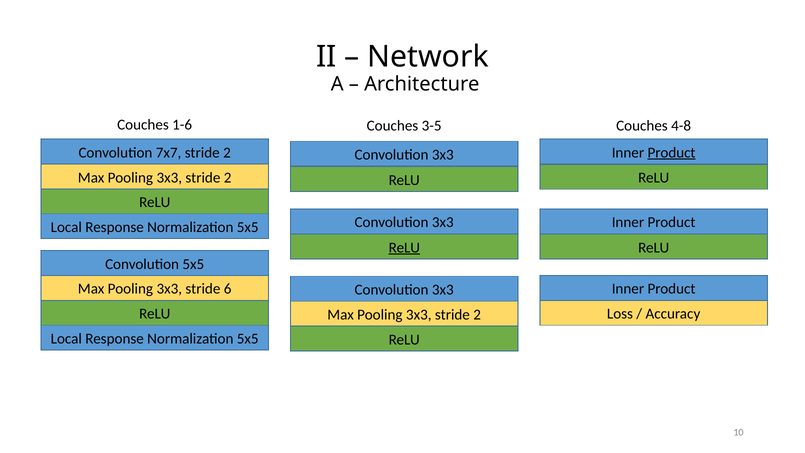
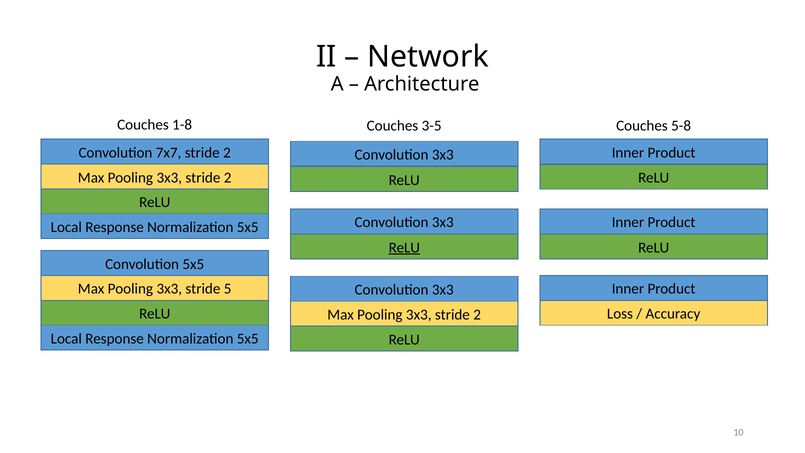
1-6: 1-6 -> 1-8
4-8: 4-8 -> 5-8
Product at (672, 153) underline: present -> none
6: 6 -> 5
